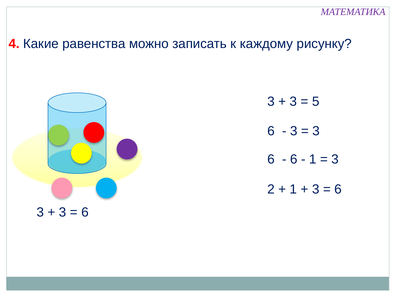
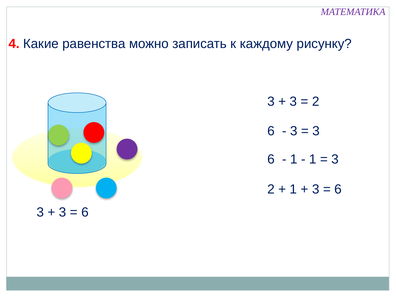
5 at (316, 102): 5 -> 2
6 at (294, 159): 6 -> 1
